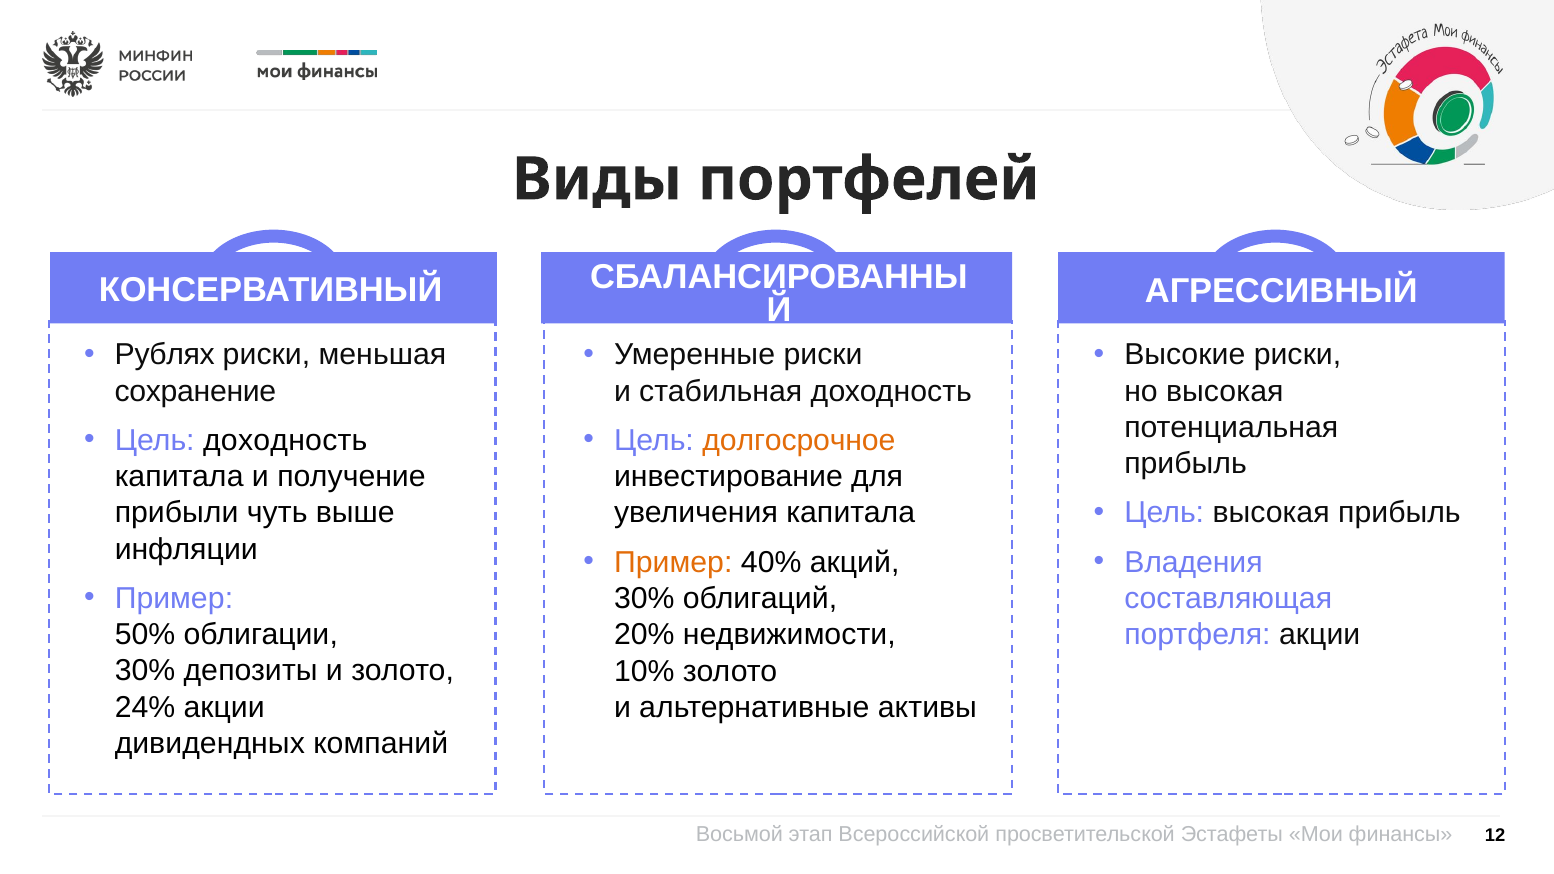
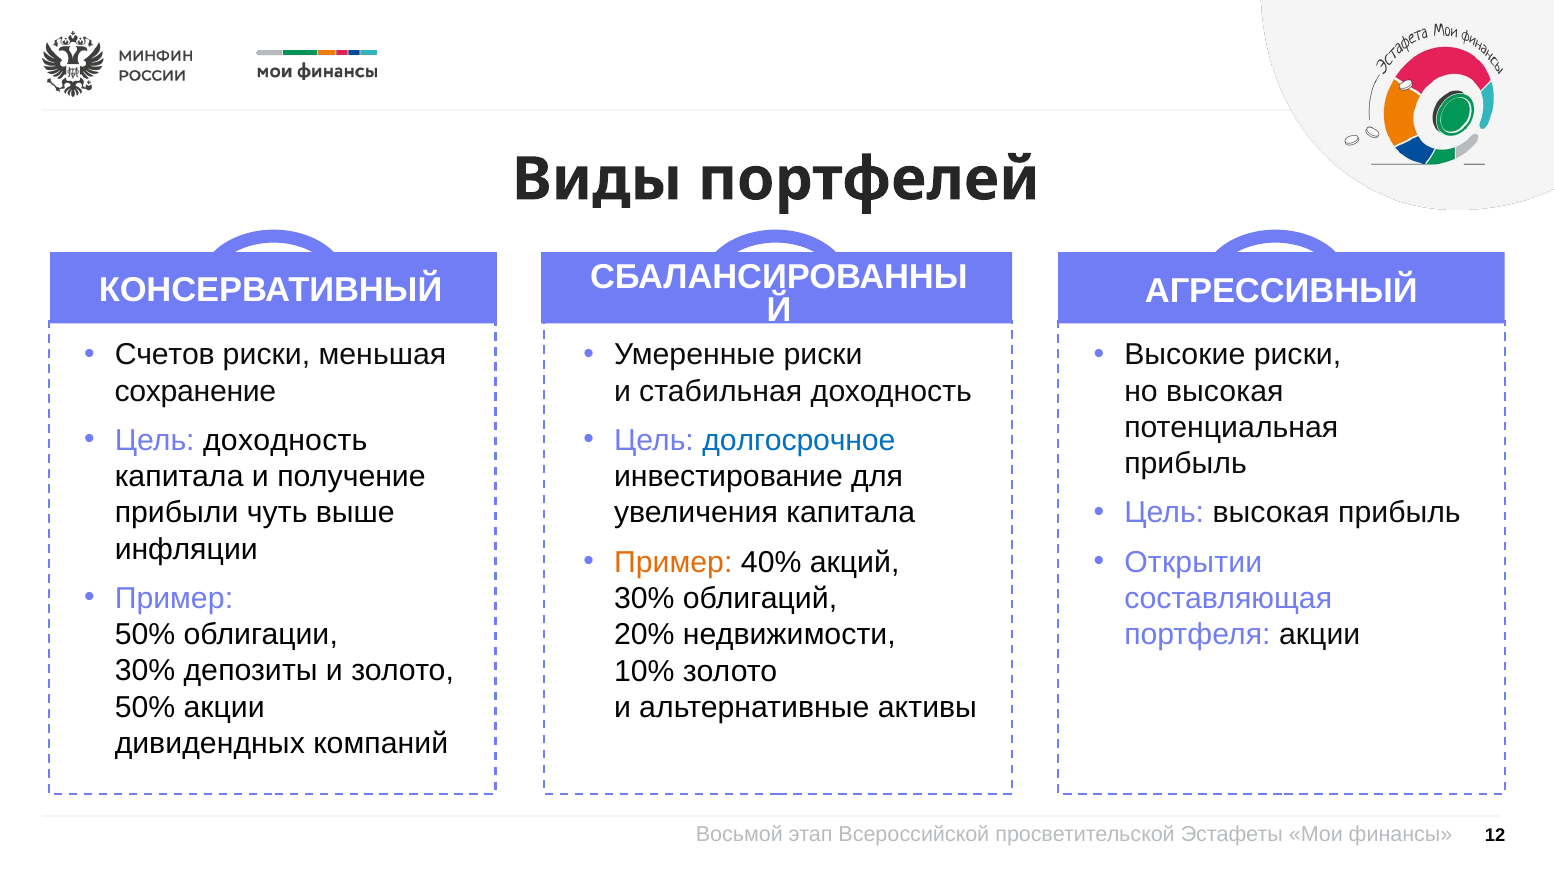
Рублях: Рублях -> Счетов
долгосрочное colour: orange -> blue
Владения: Владения -> Открытии
24% at (145, 707): 24% -> 50%
